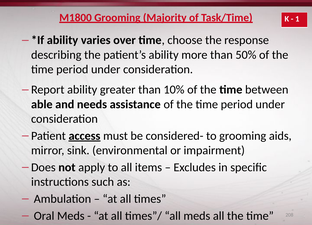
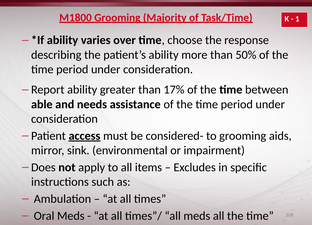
10%: 10% -> 17%
